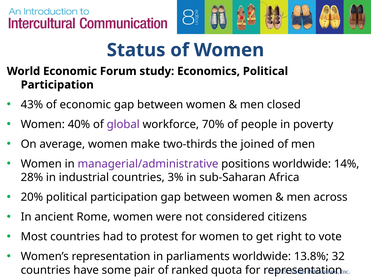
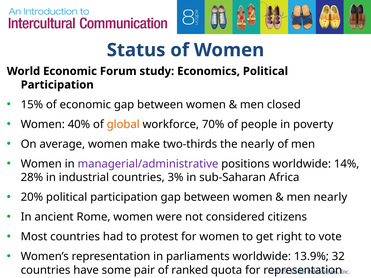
43%: 43% -> 15%
global colour: purple -> orange
the joined: joined -> nearly
men across: across -> nearly
13.8%: 13.8% -> 13.9%
